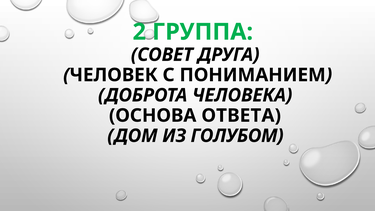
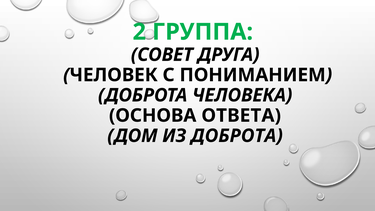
ИЗ ГОЛУБОМ: ГОЛУБОМ -> ДОБРОТА
